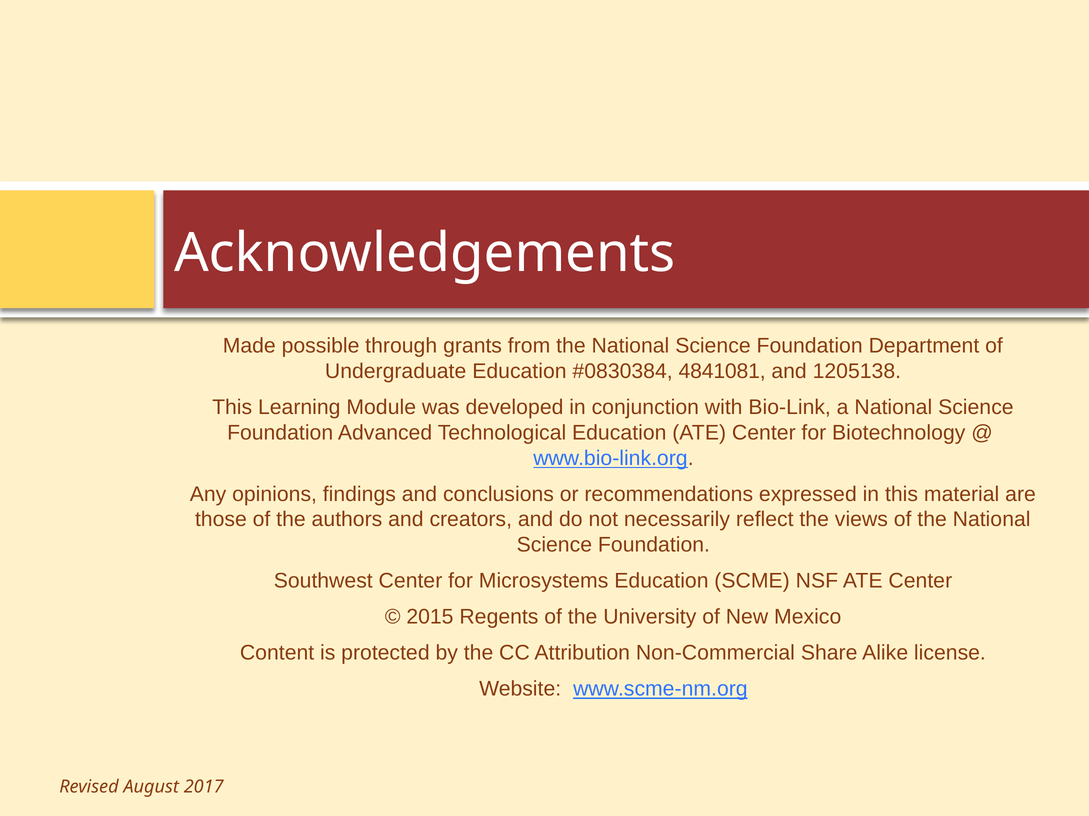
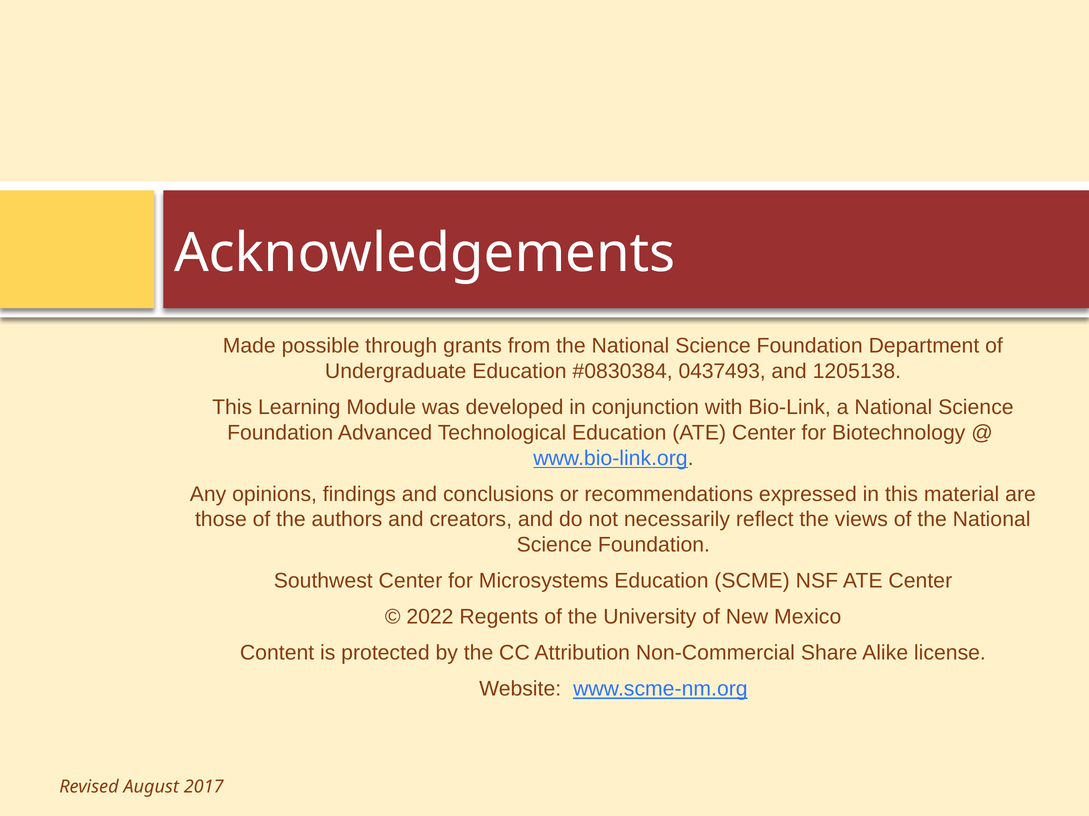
4841081: 4841081 -> 0437493
2015: 2015 -> 2022
